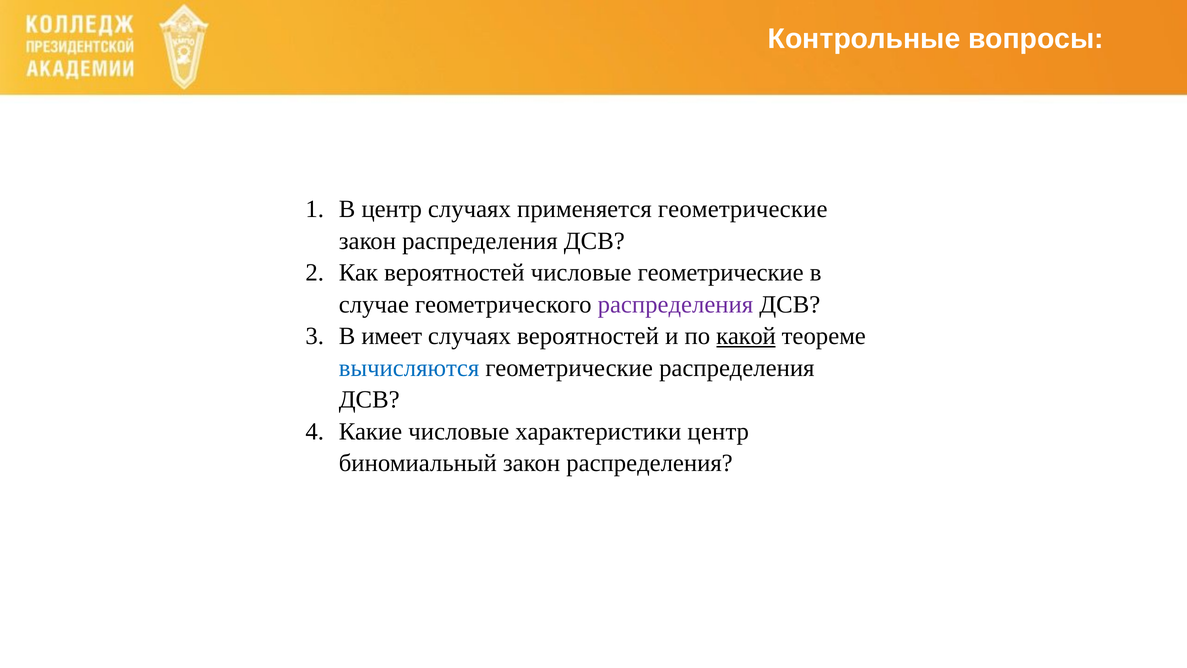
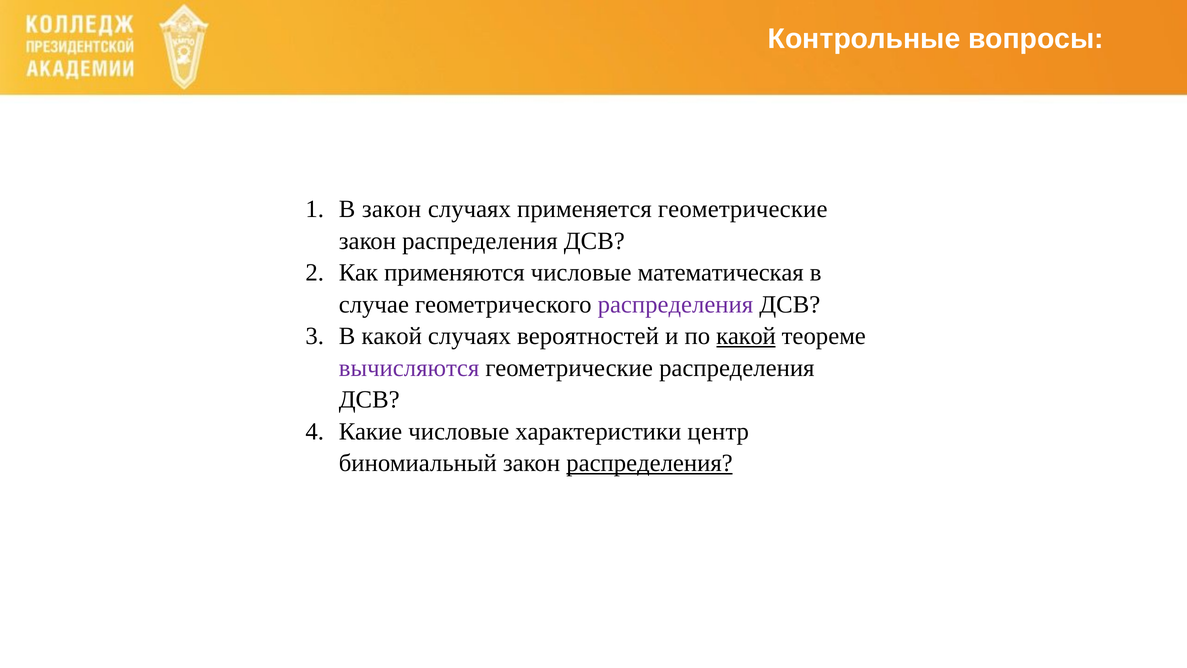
В центр: центр -> закон
Как вероятностей: вероятностей -> применяются
числовые геометрические: геометрические -> математическая
В имеет: имеет -> какой
вычисляются colour: blue -> purple
распределения at (650, 463) underline: none -> present
